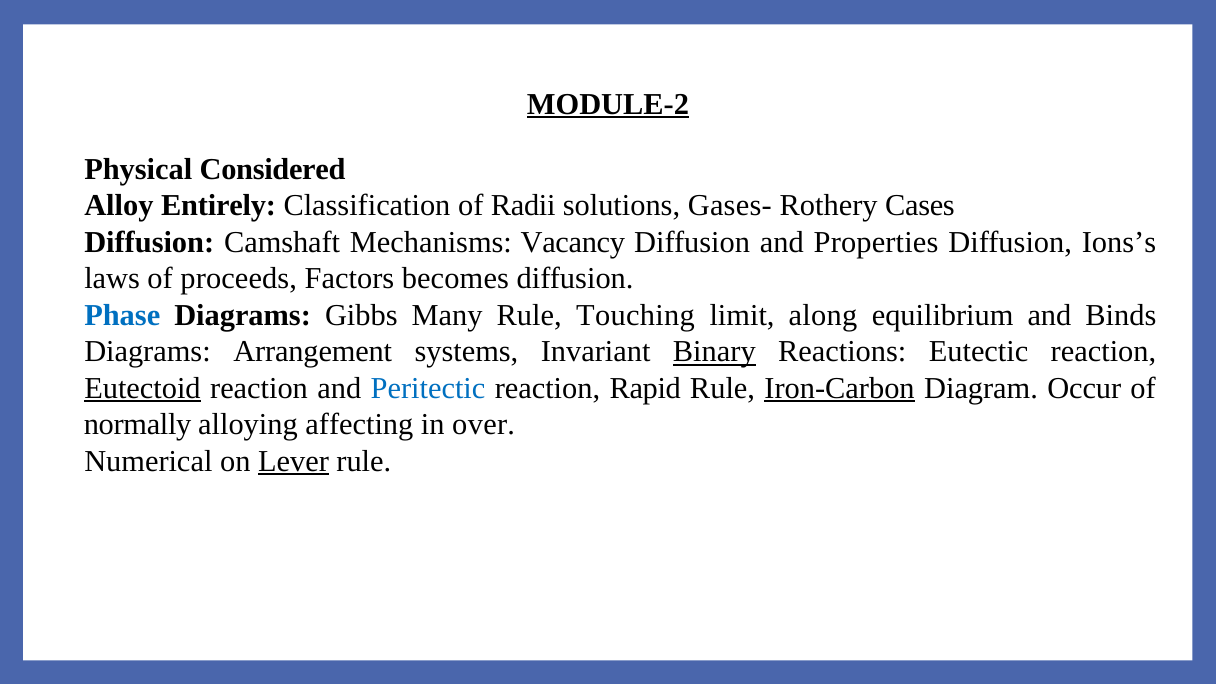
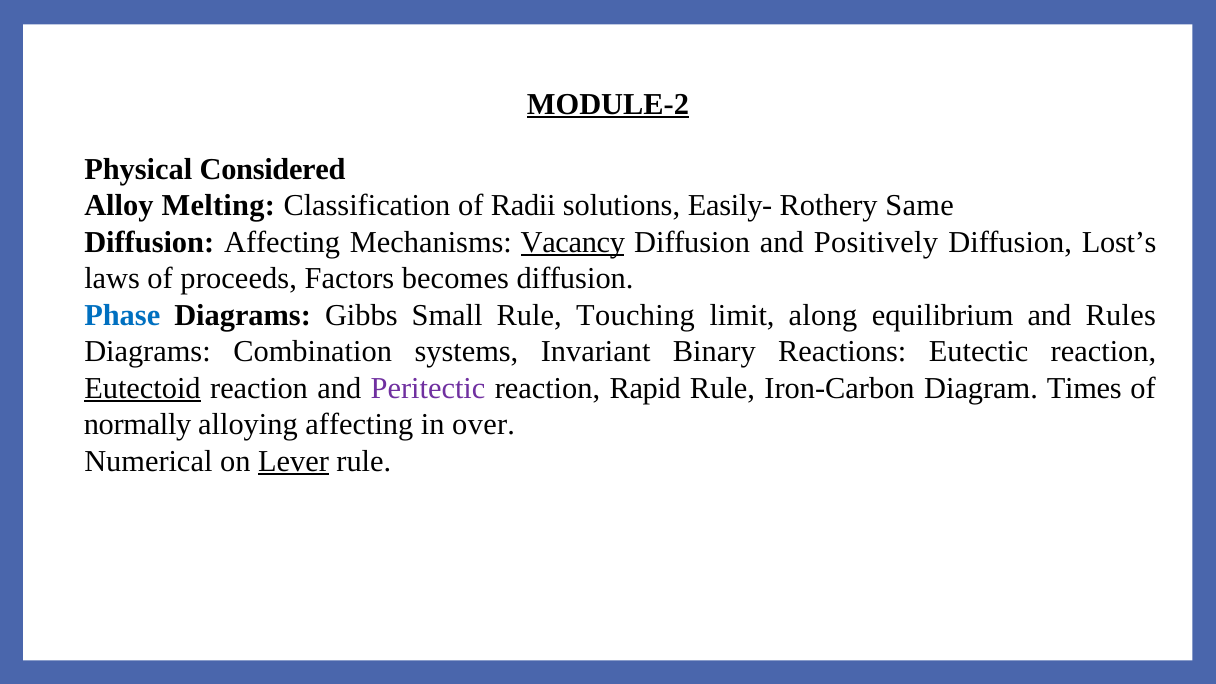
Entirely: Entirely -> Melting
Gases-: Gases- -> Easily-
Cases: Cases -> Same
Diffusion Camshaft: Camshaft -> Affecting
Vacancy underline: none -> present
Properties: Properties -> Positively
Ions’s: Ions’s -> Lost’s
Many: Many -> Small
Binds: Binds -> Rules
Arrangement: Arrangement -> Combination
Binary underline: present -> none
Peritectic colour: blue -> purple
Iron-Carbon underline: present -> none
Occur: Occur -> Times
